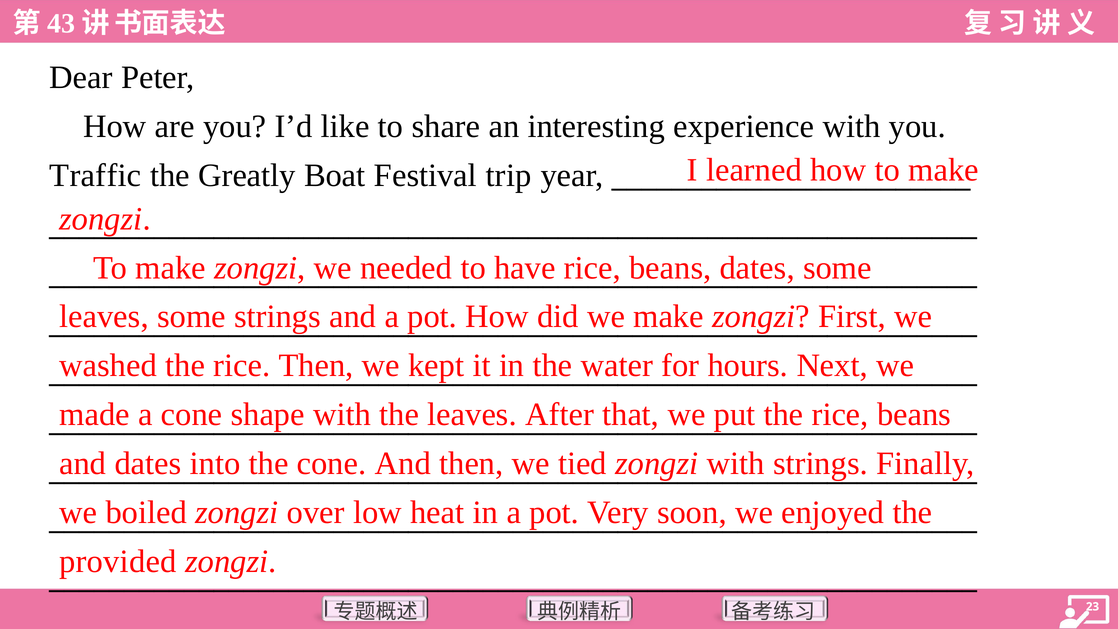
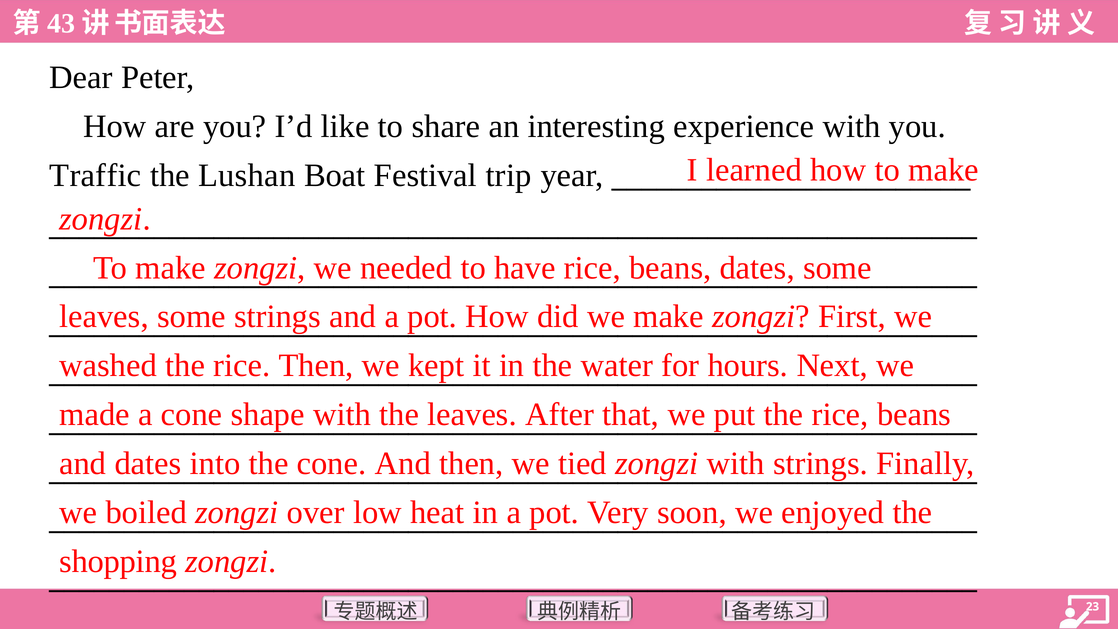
Greatly: Greatly -> Lushan
provided: provided -> shopping
